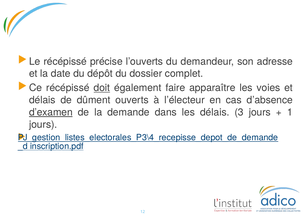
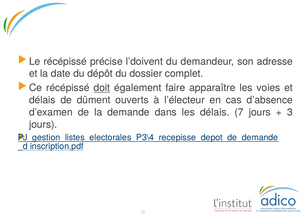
l’ouverts: l’ouverts -> l’doivent
d’examen underline: present -> none
3: 3 -> 7
1: 1 -> 3
